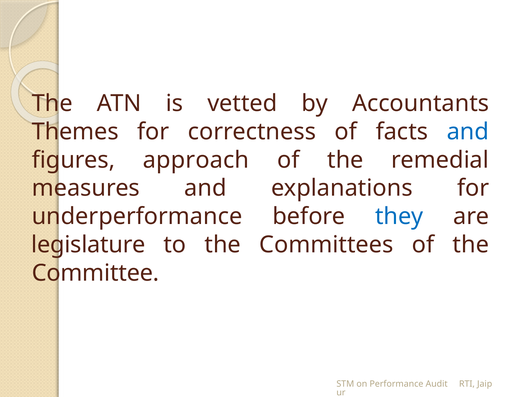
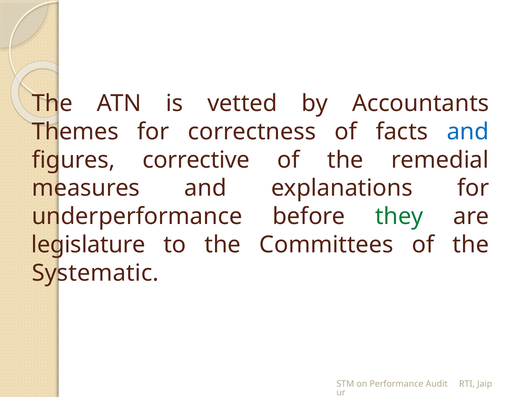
approach: approach -> corrective
they colour: blue -> green
Committee: Committee -> Systematic
